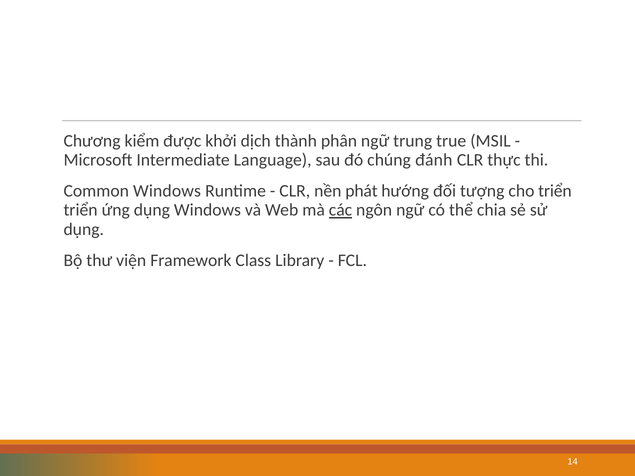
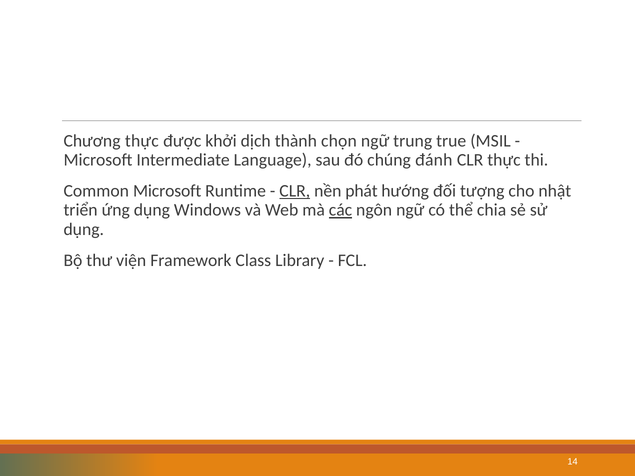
Chương kiểm: kiểm -> thực
phân: phân -> chọn
Common Windows: Windows -> Microsoft
CLR at (295, 191) underline: none -> present
cho triển: triển -> nhật
